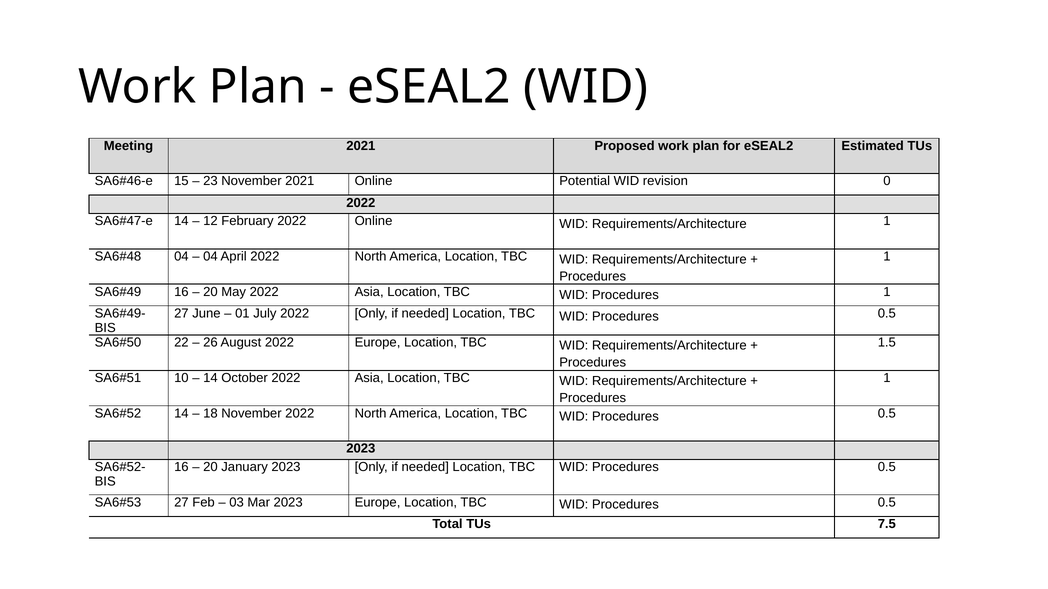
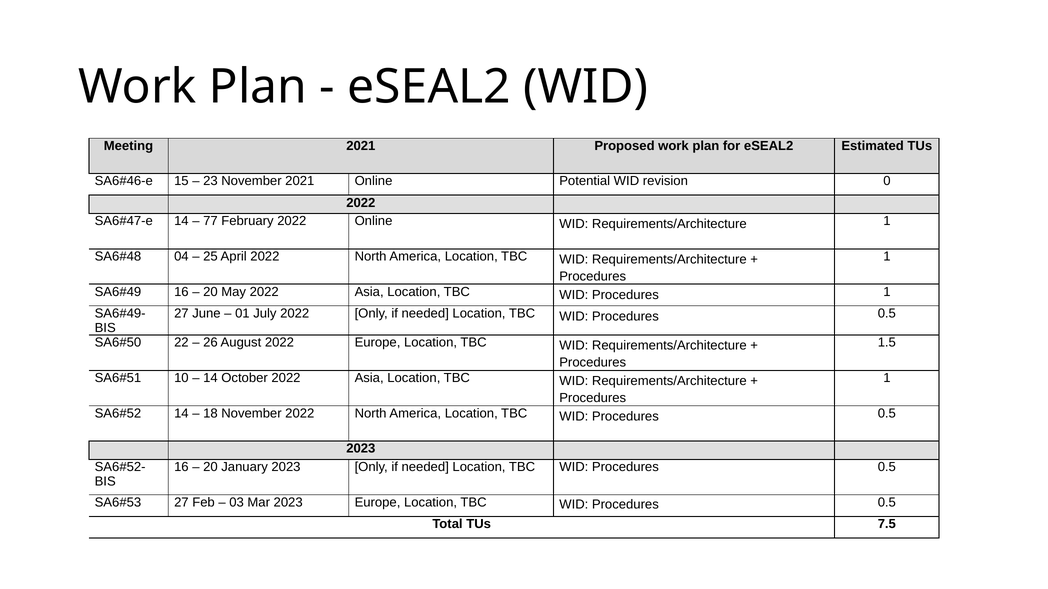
12: 12 -> 77
04 at (210, 257): 04 -> 25
